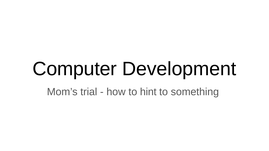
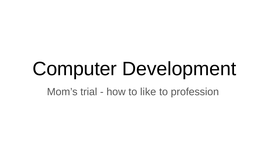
hint: hint -> like
something: something -> profession
